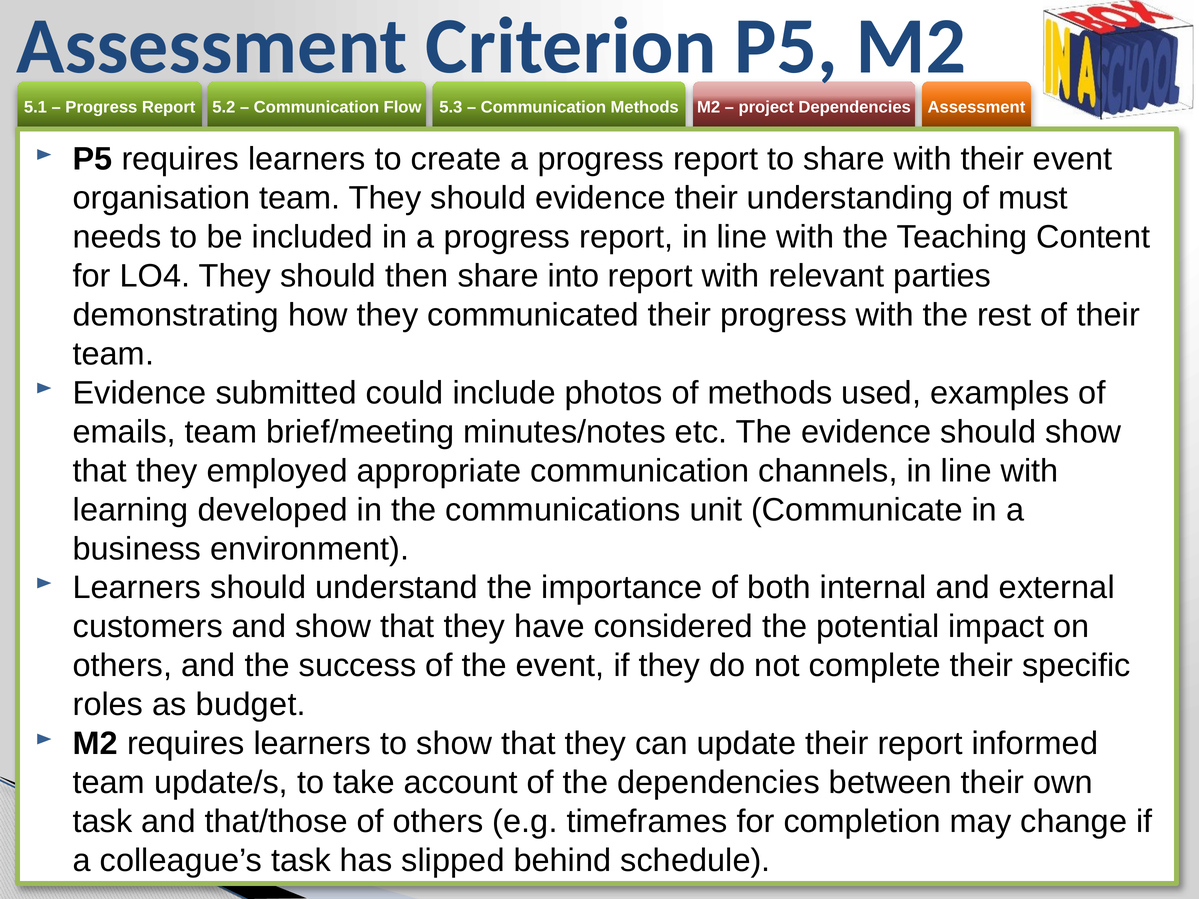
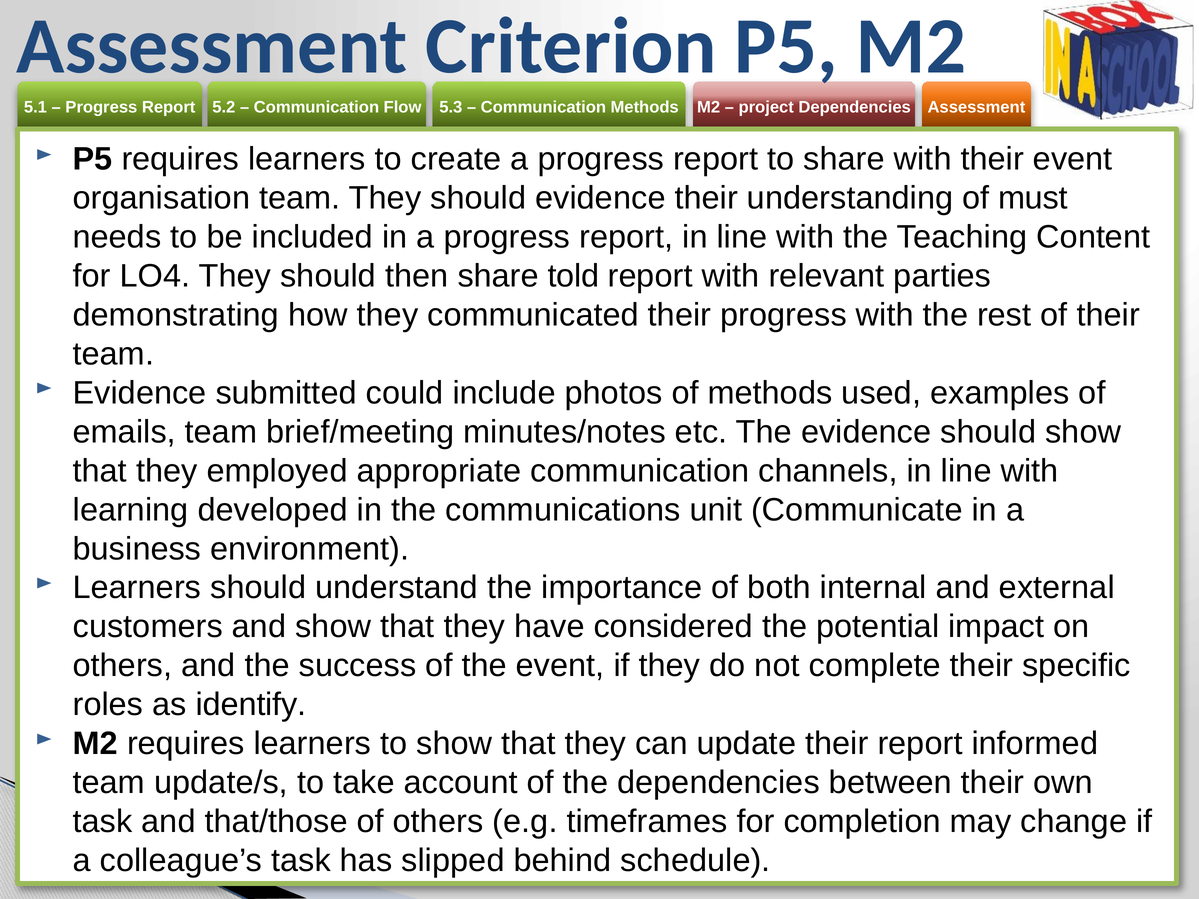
into: into -> told
budget: budget -> identify
